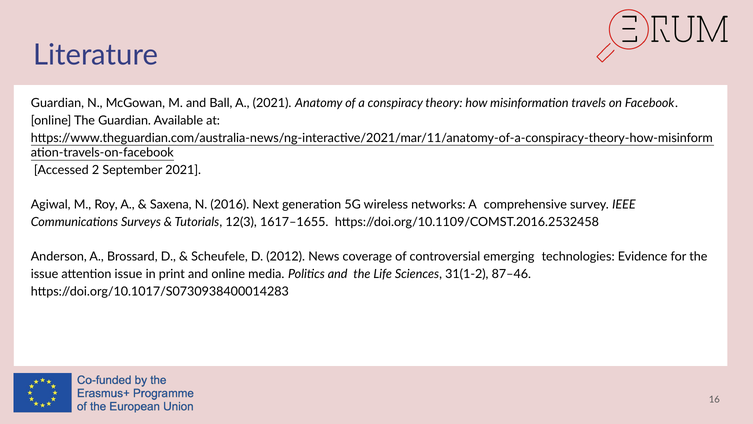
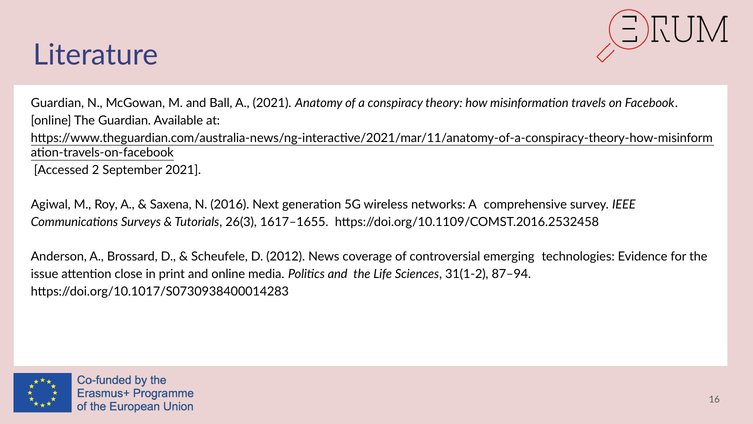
12(3: 12(3 -> 26(3
attention issue: issue -> close
87–46: 87–46 -> 87–94
